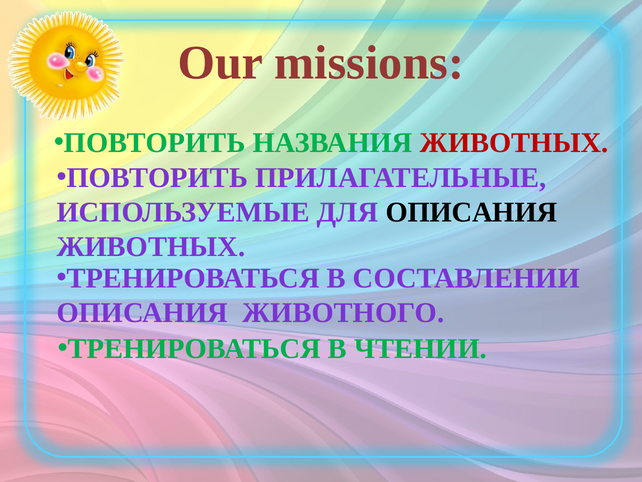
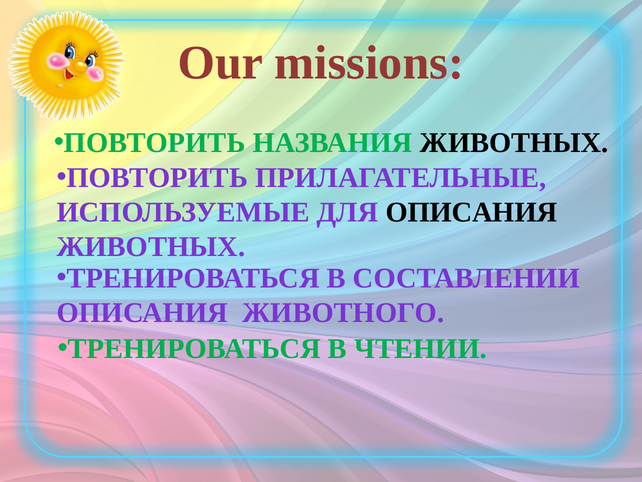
ЖИВОТНЫХ at (514, 143) colour: red -> black
